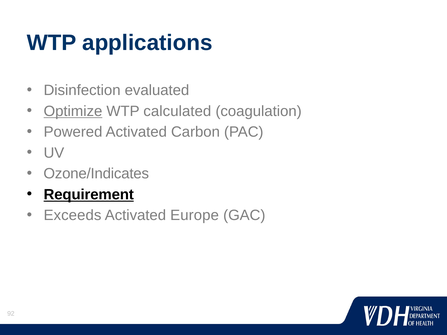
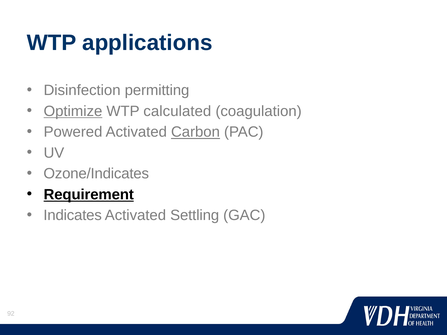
evaluated: evaluated -> permitting
Carbon underline: none -> present
Exceeds: Exceeds -> Indicates
Europe: Europe -> Settling
